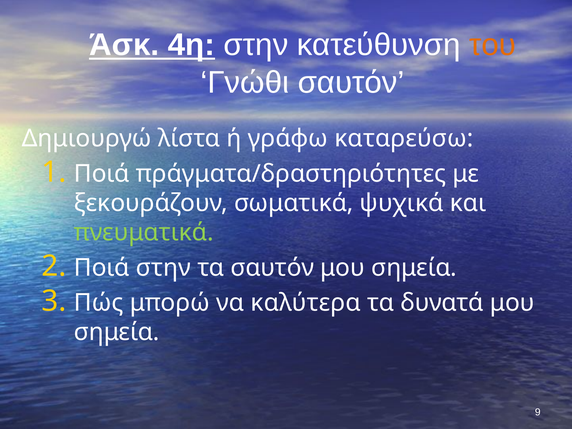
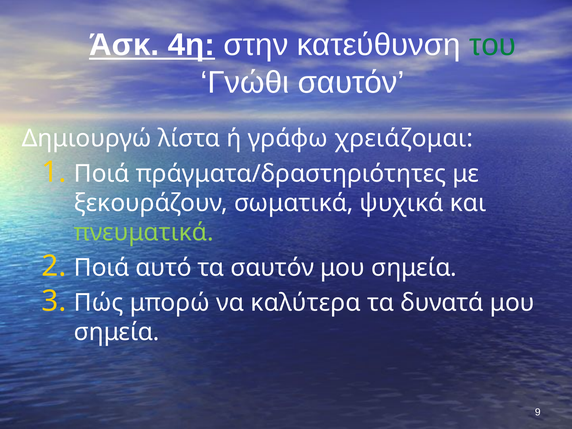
του colour: orange -> green
καταρεύσω: καταρεύσω -> χρειάζομαι
Ποιά στην: στην -> αυτό
